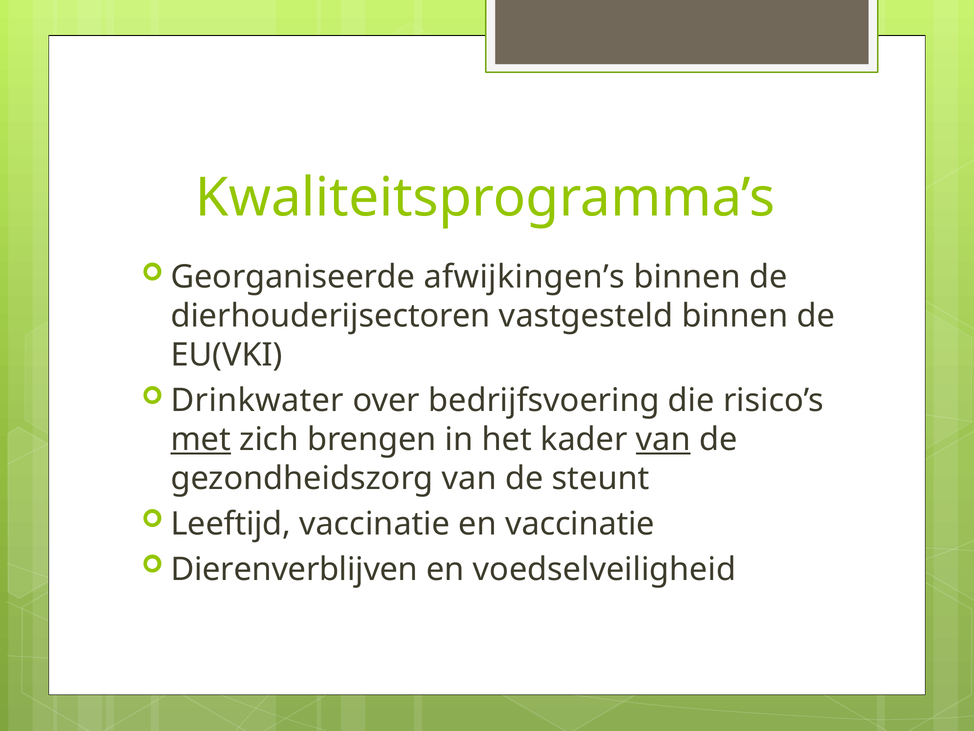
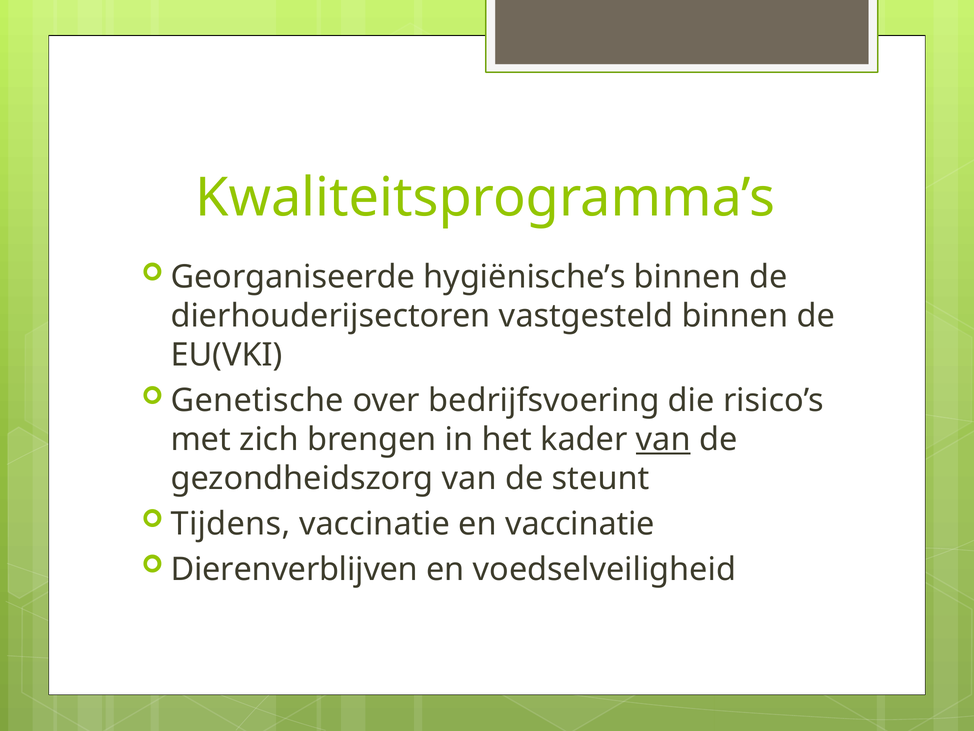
afwijkingen’s: afwijkingen’s -> hygiënische’s
Drinkwater: Drinkwater -> Genetische
met underline: present -> none
Leeftijd: Leeftijd -> Tijdens
